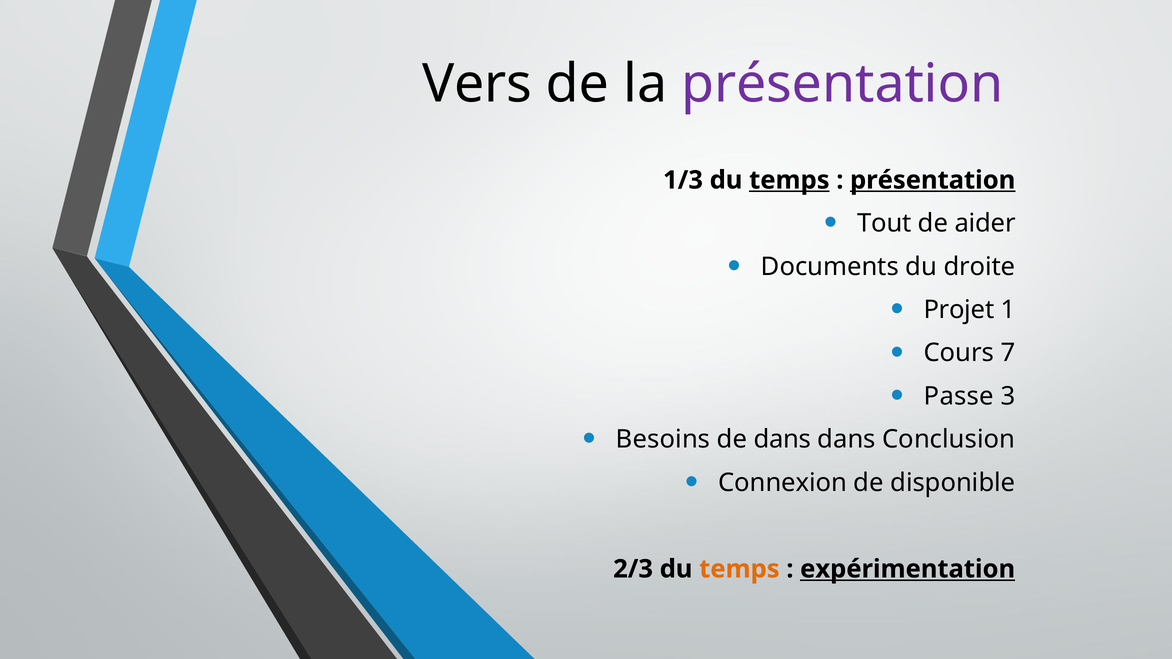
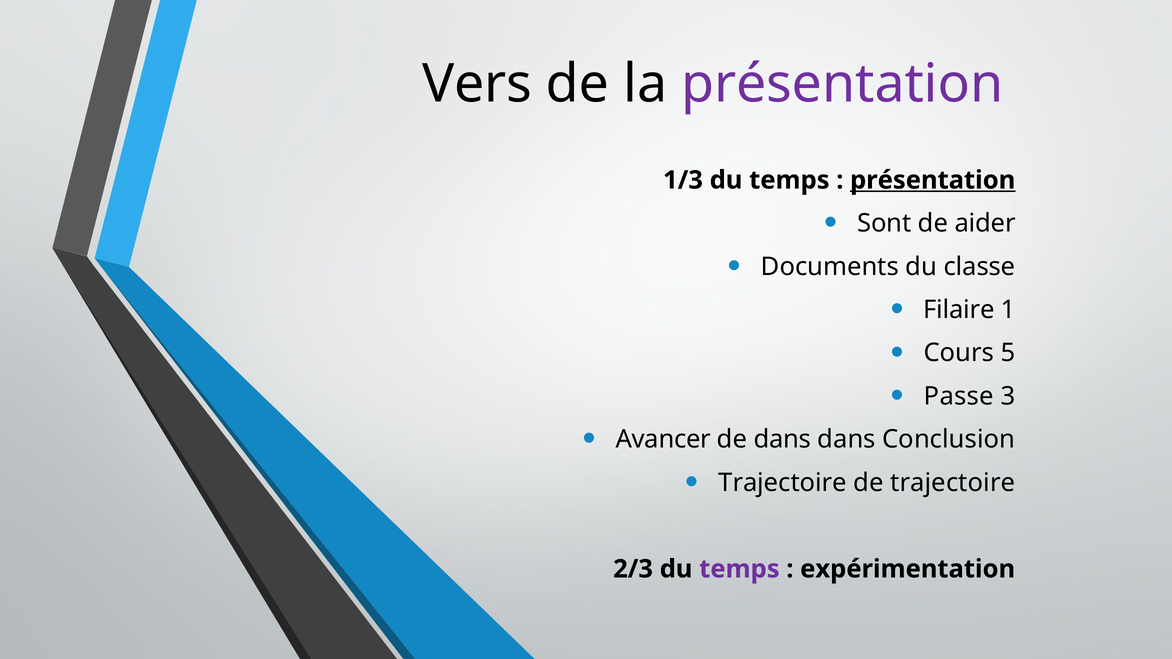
temps at (789, 180) underline: present -> none
Tout: Tout -> Sont
droite: droite -> classe
Projet: Projet -> Filaire
7: 7 -> 5
Besoins: Besoins -> Avancer
Connexion at (783, 483): Connexion -> Trajectoire
de disponible: disponible -> trajectoire
temps at (739, 569) colour: orange -> purple
expérimentation underline: present -> none
